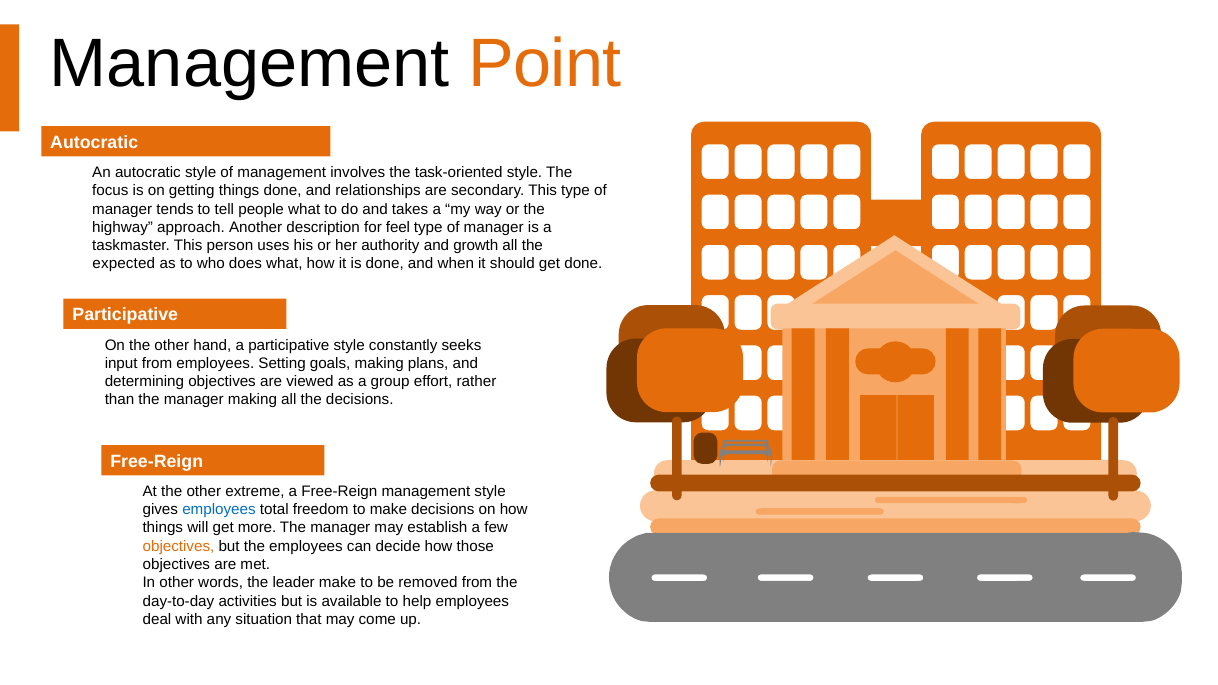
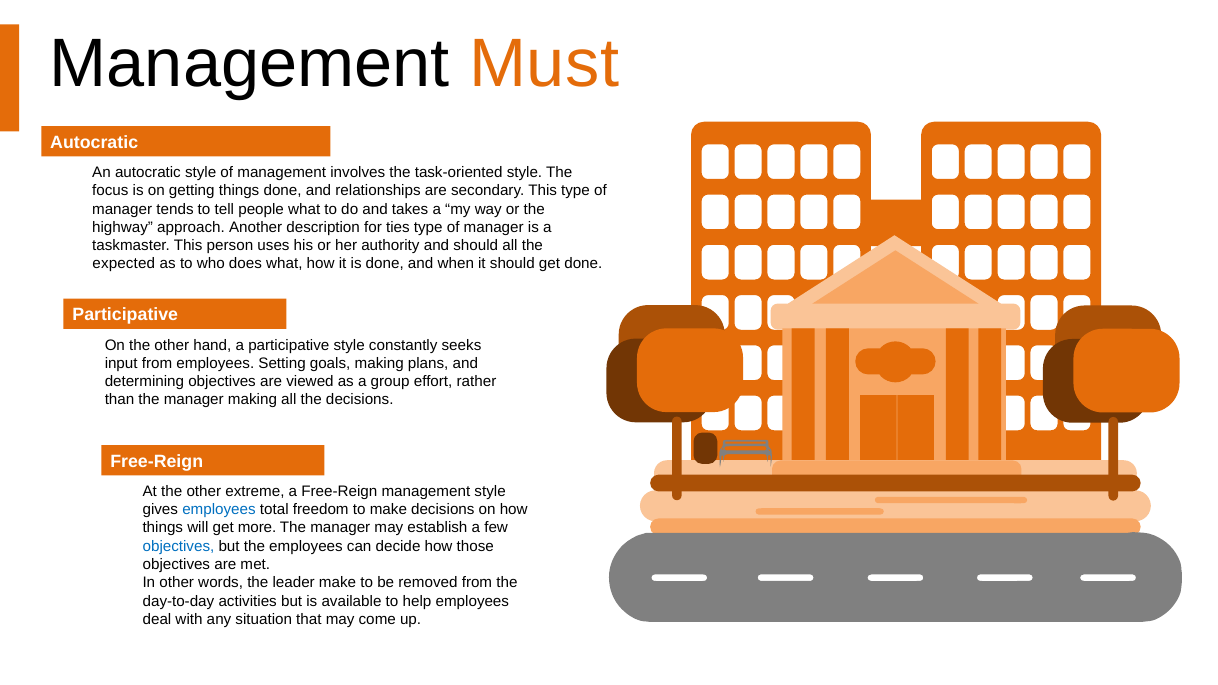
Point: Point -> Must
feel: feel -> ties
and growth: growth -> should
objectives at (178, 546) colour: orange -> blue
